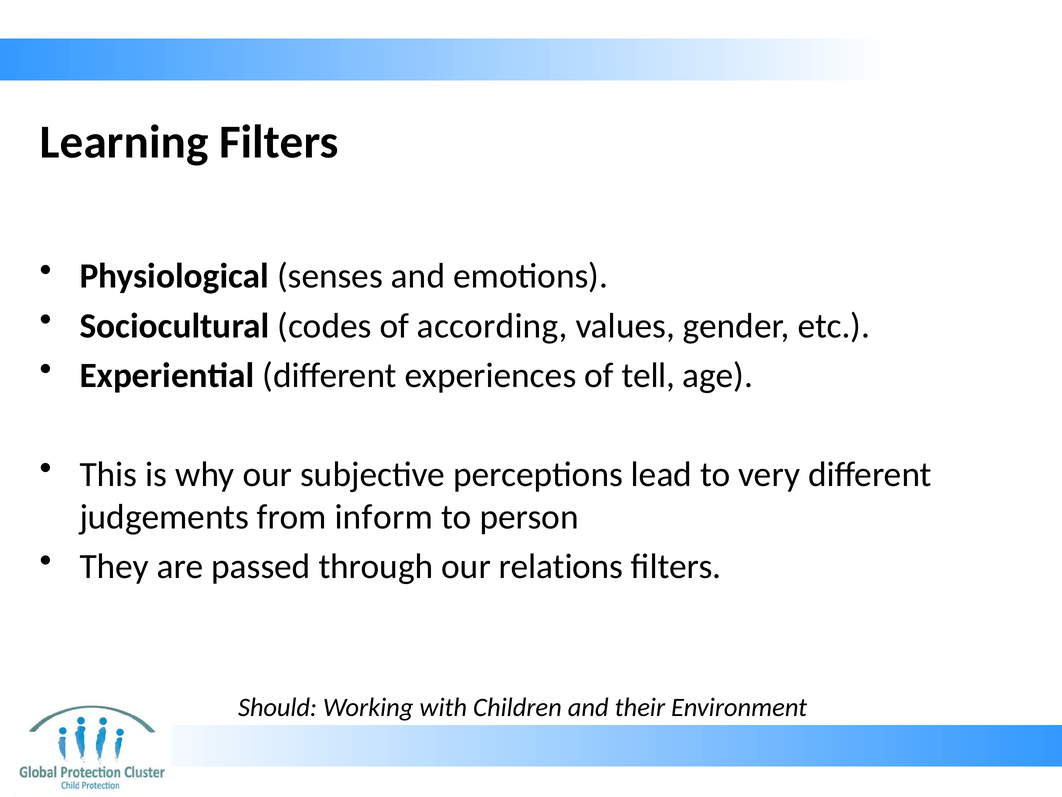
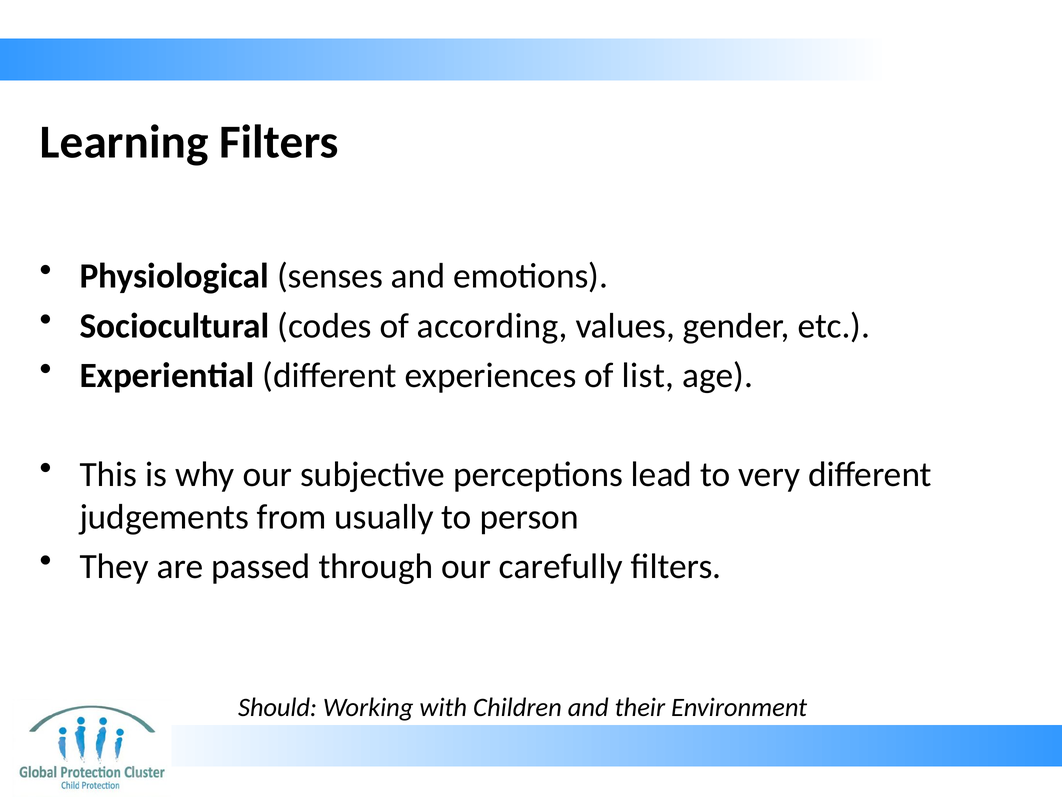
tell: tell -> list
inform: inform -> usually
relations: relations -> carefully
